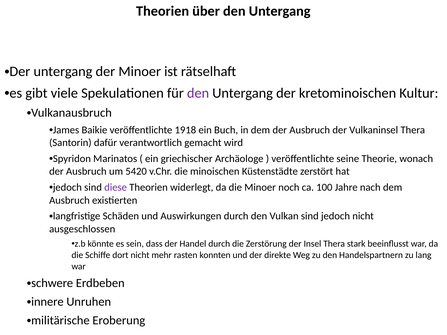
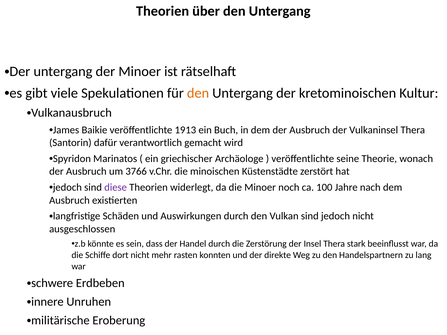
den at (198, 93) colour: purple -> orange
1918: 1918 -> 1913
5420: 5420 -> 3766
